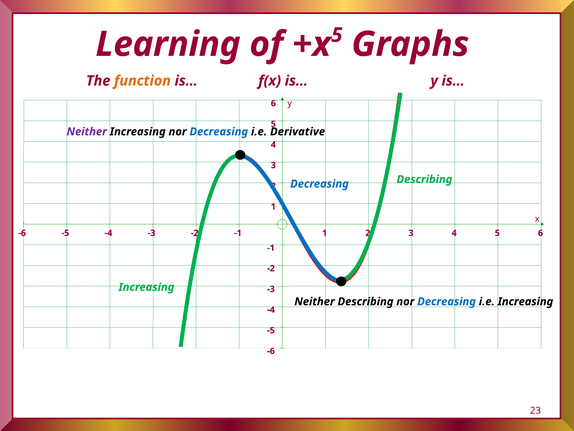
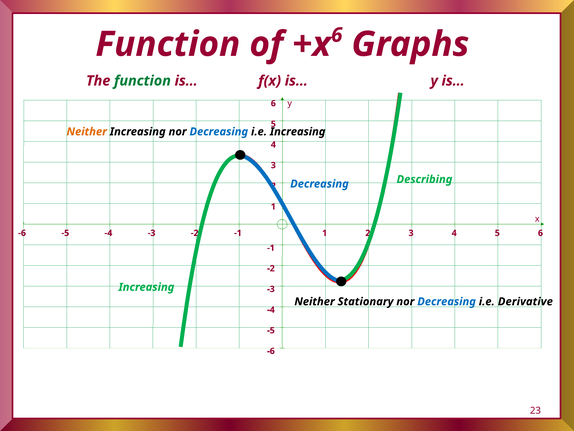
Learning at (168, 44): Learning -> Function
5 at (337, 35): 5 -> 6
function at (142, 81) colour: orange -> green
Neither at (87, 132) colour: purple -> orange
i.e Derivative: Derivative -> Increasing
Neither Describing: Describing -> Stationary
i.e Increasing: Increasing -> Derivative
